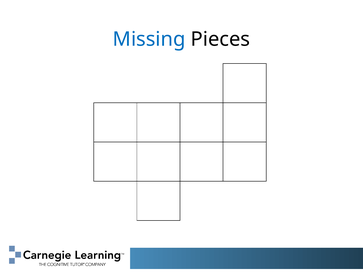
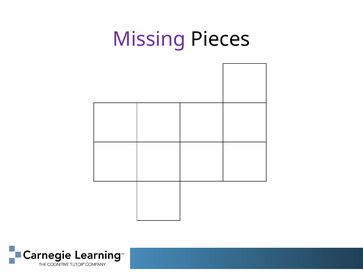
Missing colour: blue -> purple
